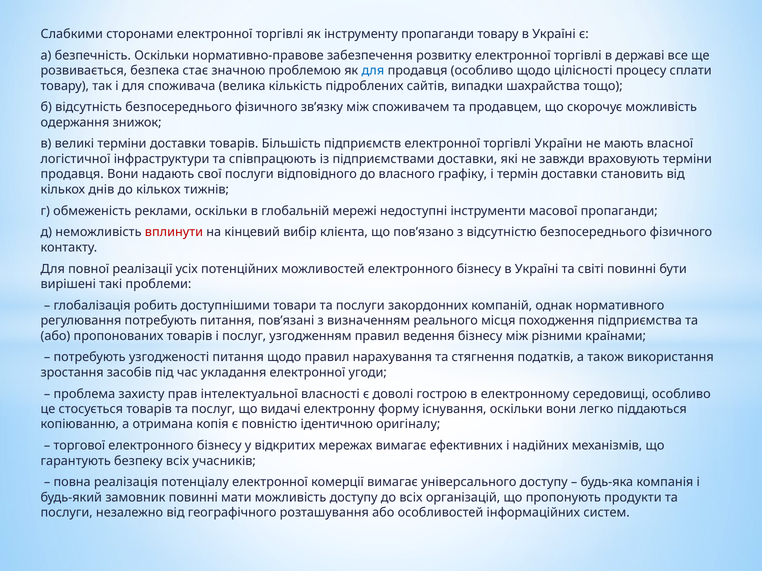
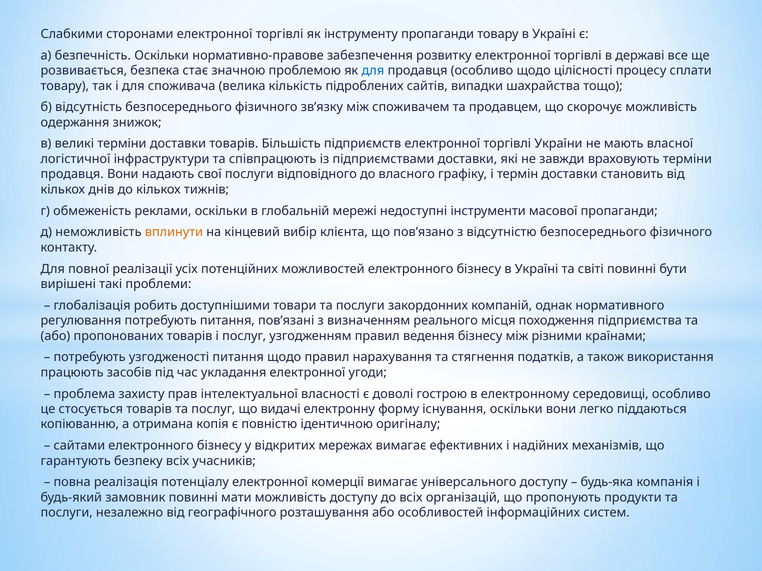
вплинути colour: red -> orange
зростання: зростання -> працюють
торгової: торгової -> сайтами
